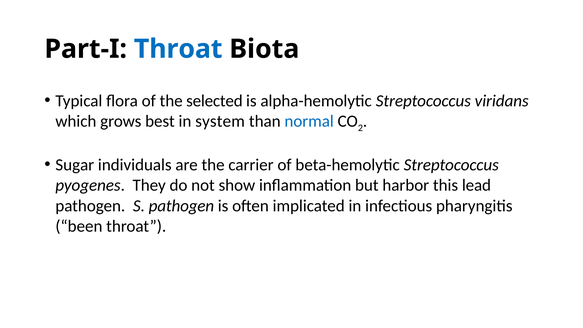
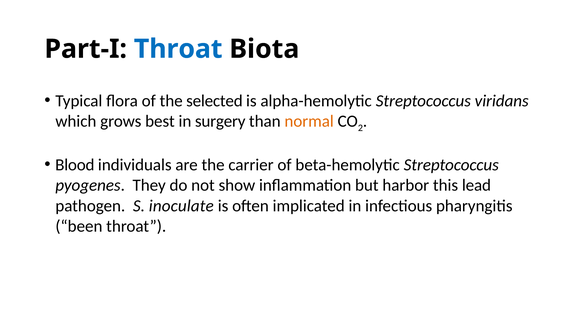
system: system -> surgery
normal colour: blue -> orange
Sugar: Sugar -> Blood
S pathogen: pathogen -> inoculate
